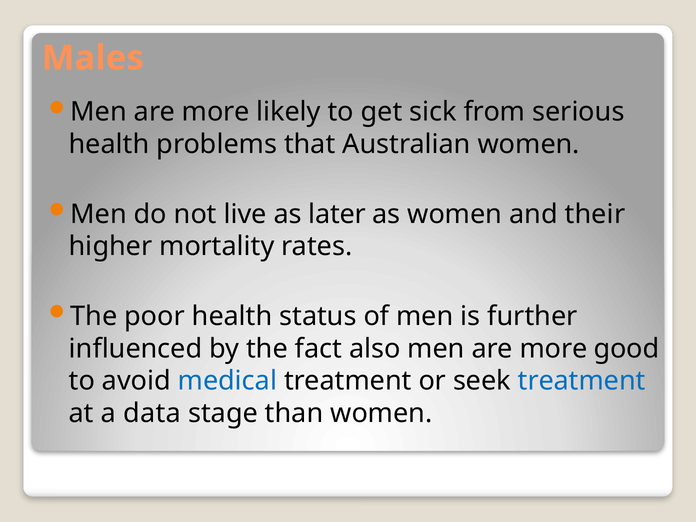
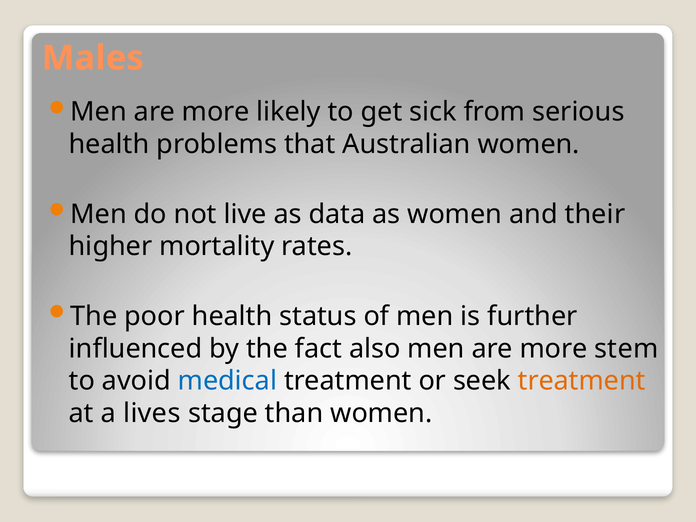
later: later -> data
good: good -> stem
treatment at (582, 381) colour: blue -> orange
data: data -> lives
